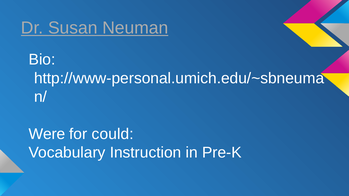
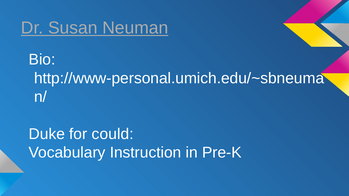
Were: Were -> Duke
